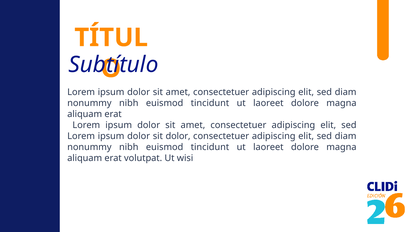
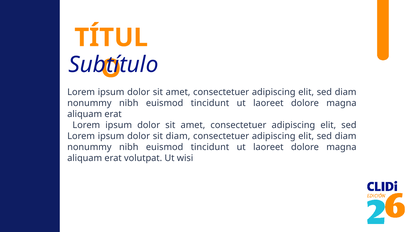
sit dolor: dolor -> diam
